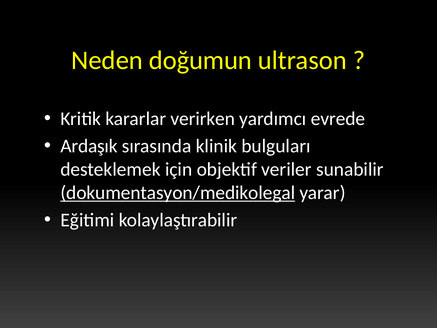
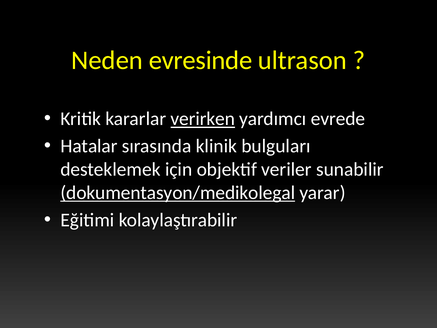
doğumun: doğumun -> evresinde
verirken underline: none -> present
Ardaşık: Ardaşık -> Hatalar
